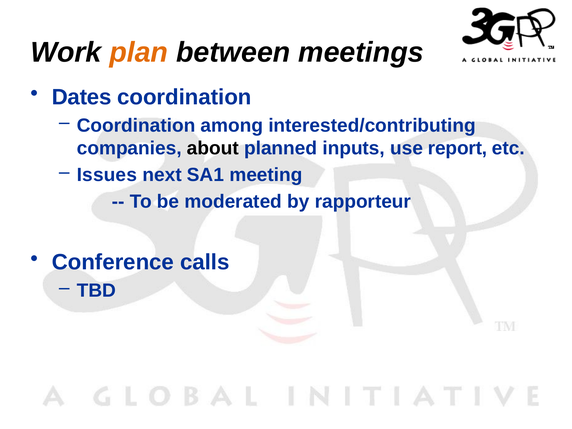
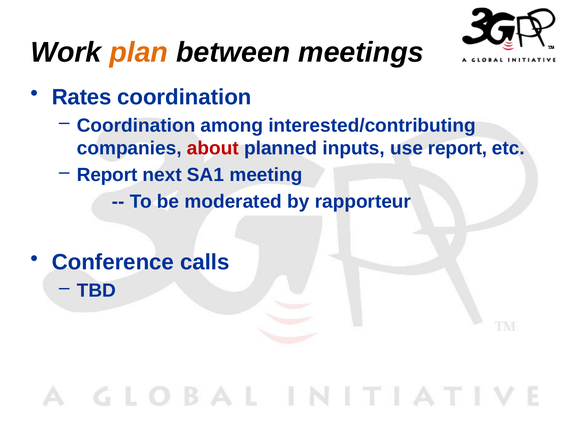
Dates: Dates -> Rates
about colour: black -> red
Issues at (107, 175): Issues -> Report
